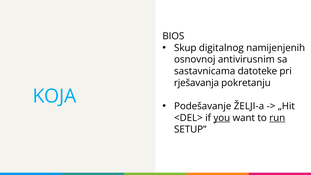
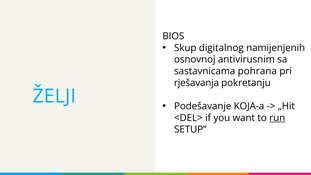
datoteke: datoteke -> pohrana
KOJA: KOJA -> ŽELJI
ŽELJI-a: ŽELJI-a -> KOJA-a
you underline: present -> none
